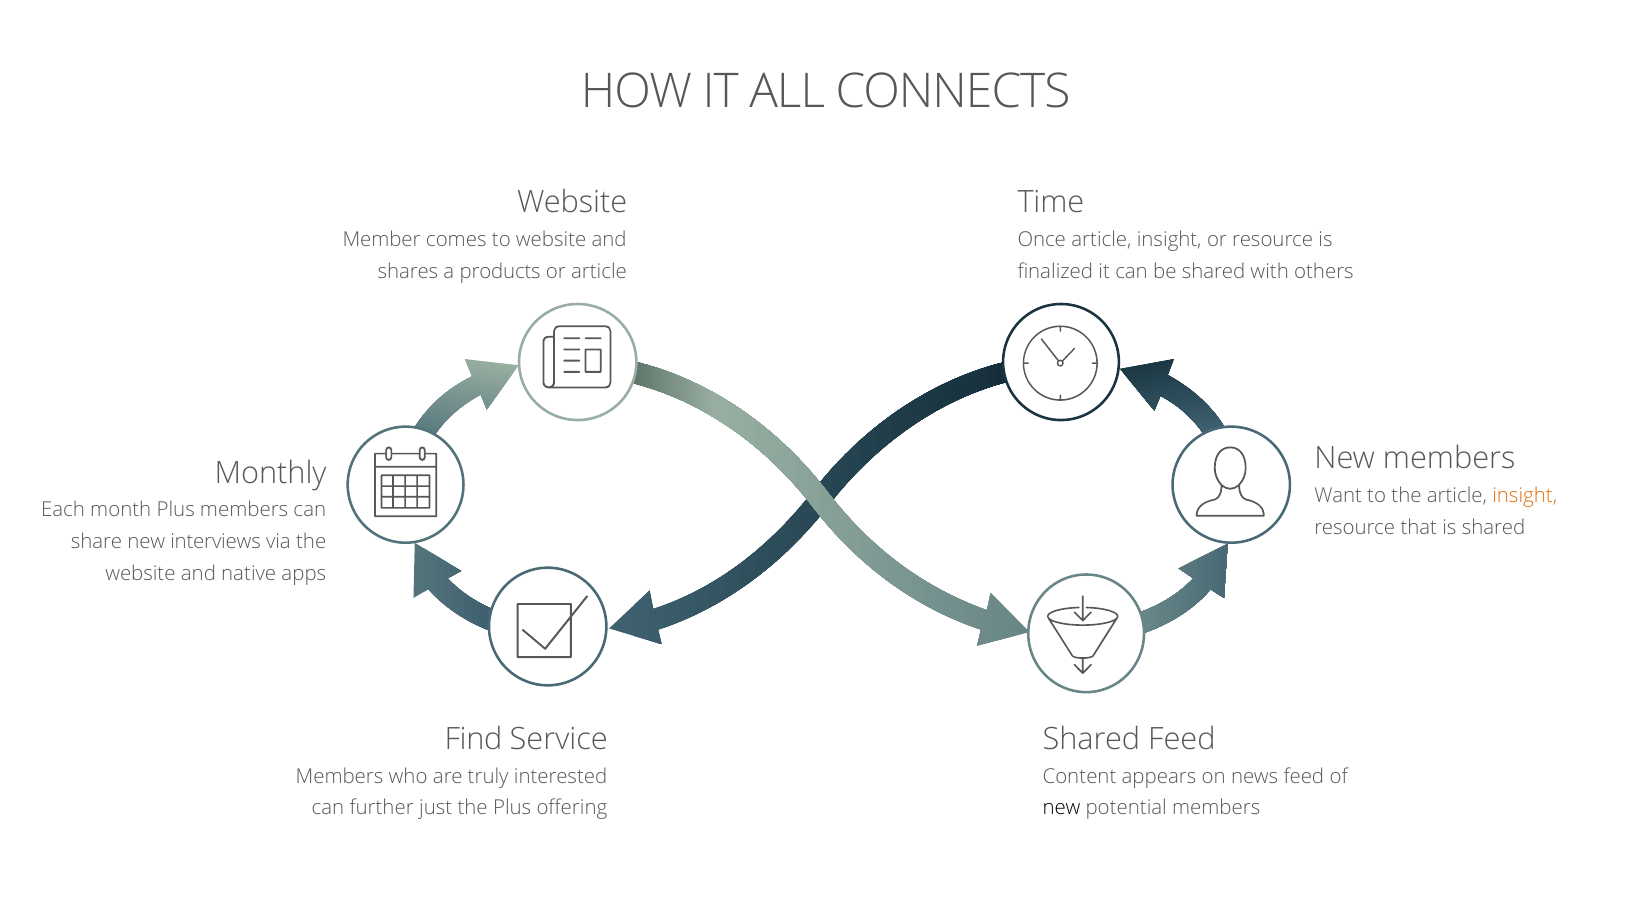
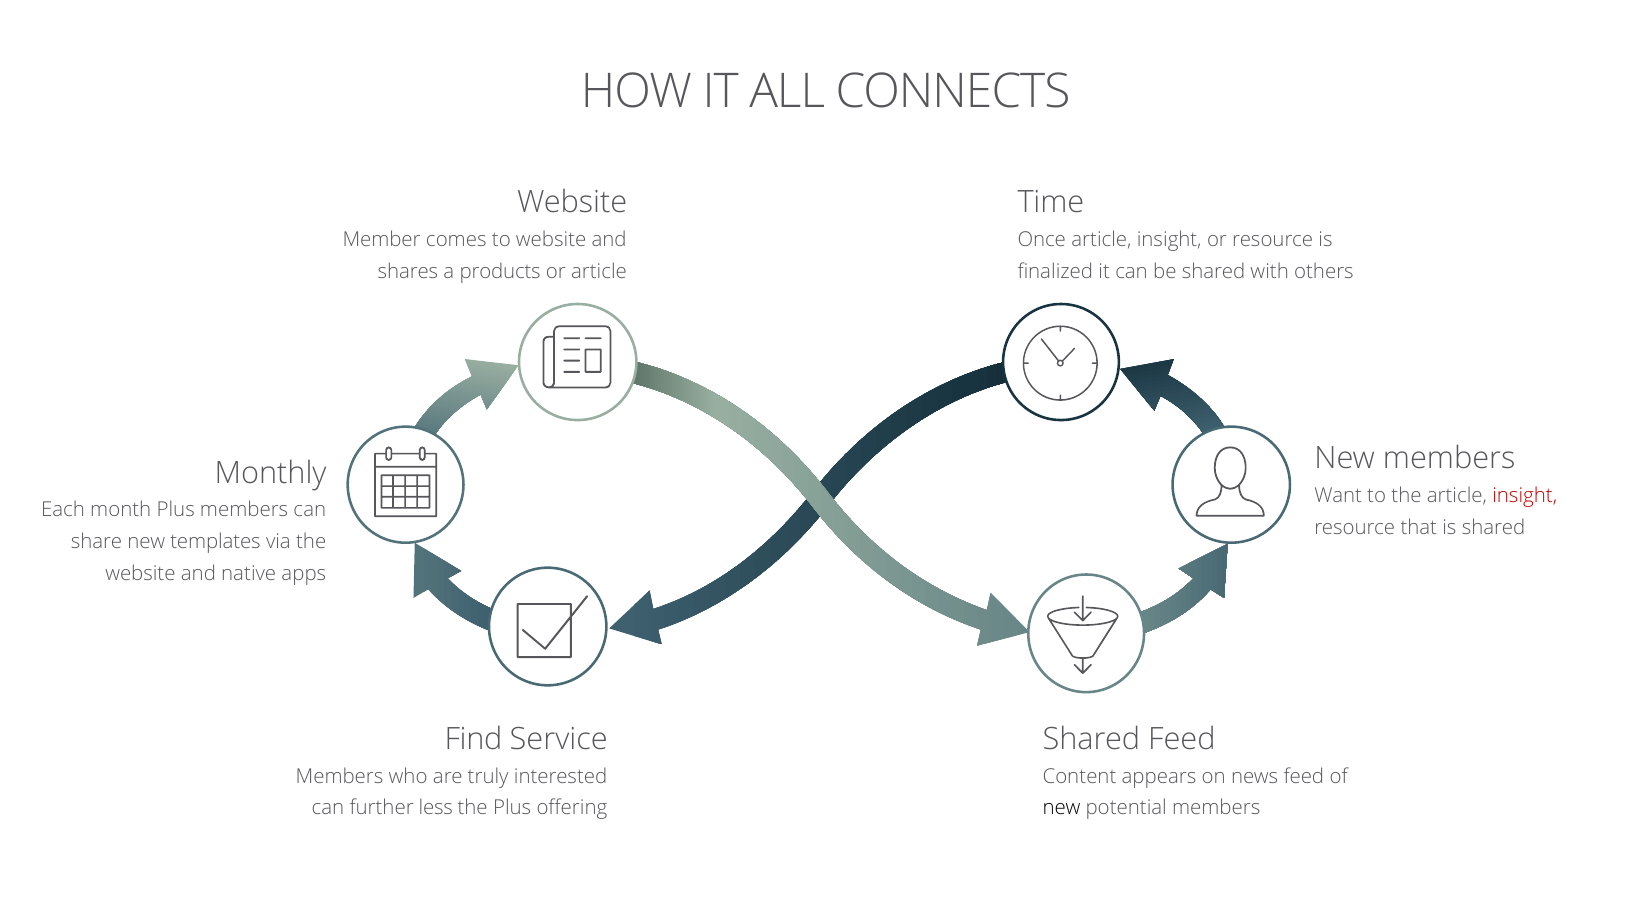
insight at (1525, 496) colour: orange -> red
interviews: interviews -> templates
just: just -> less
